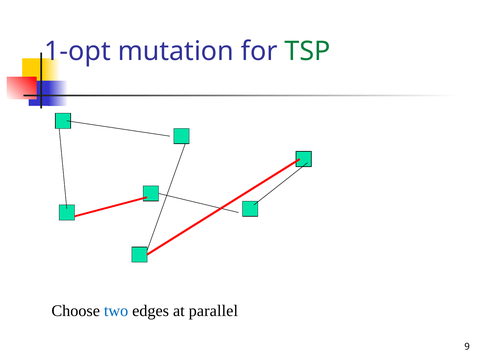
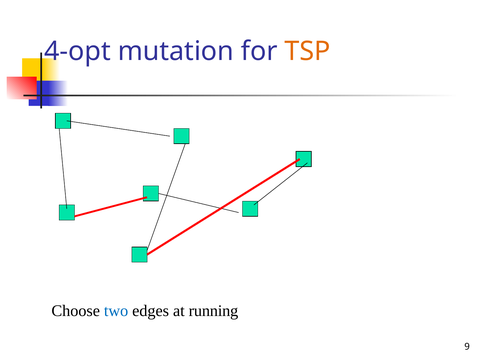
1-opt: 1-opt -> 4-opt
TSP colour: green -> orange
parallel: parallel -> running
